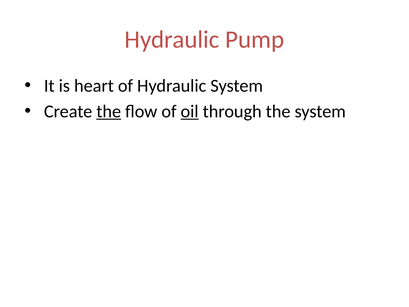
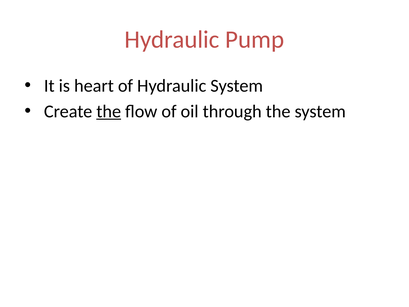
oil underline: present -> none
